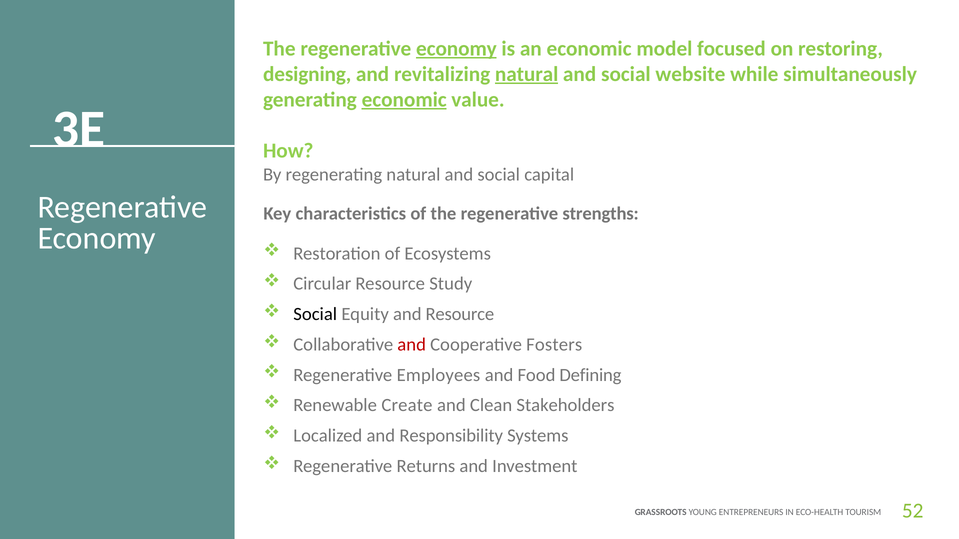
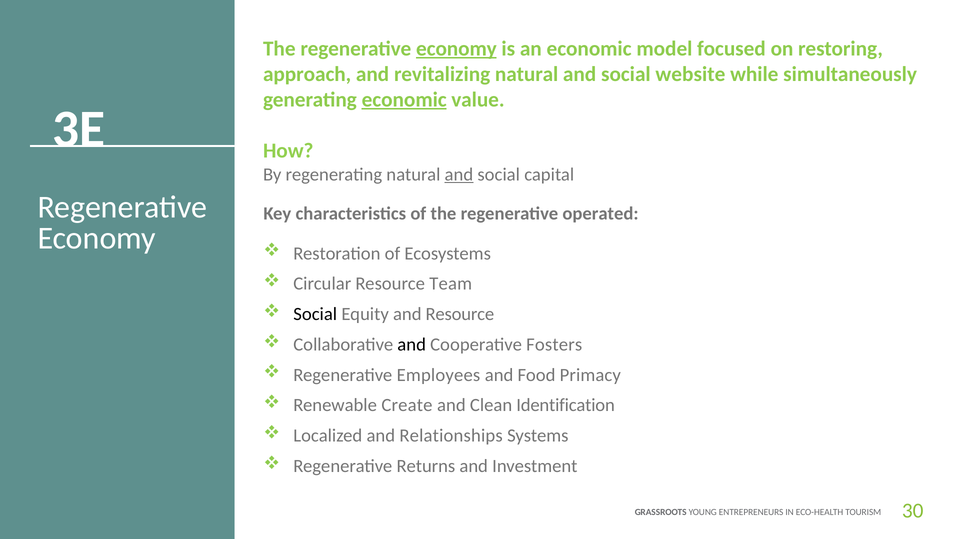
designing: designing -> approach
natural at (527, 74) underline: present -> none
and at (459, 175) underline: none -> present
strengths: strengths -> operated
Study: Study -> Team
and at (412, 345) colour: red -> black
Defining: Defining -> Primacy
Stakeholders: Stakeholders -> Identification
Responsibility: Responsibility -> Relationships
52: 52 -> 30
